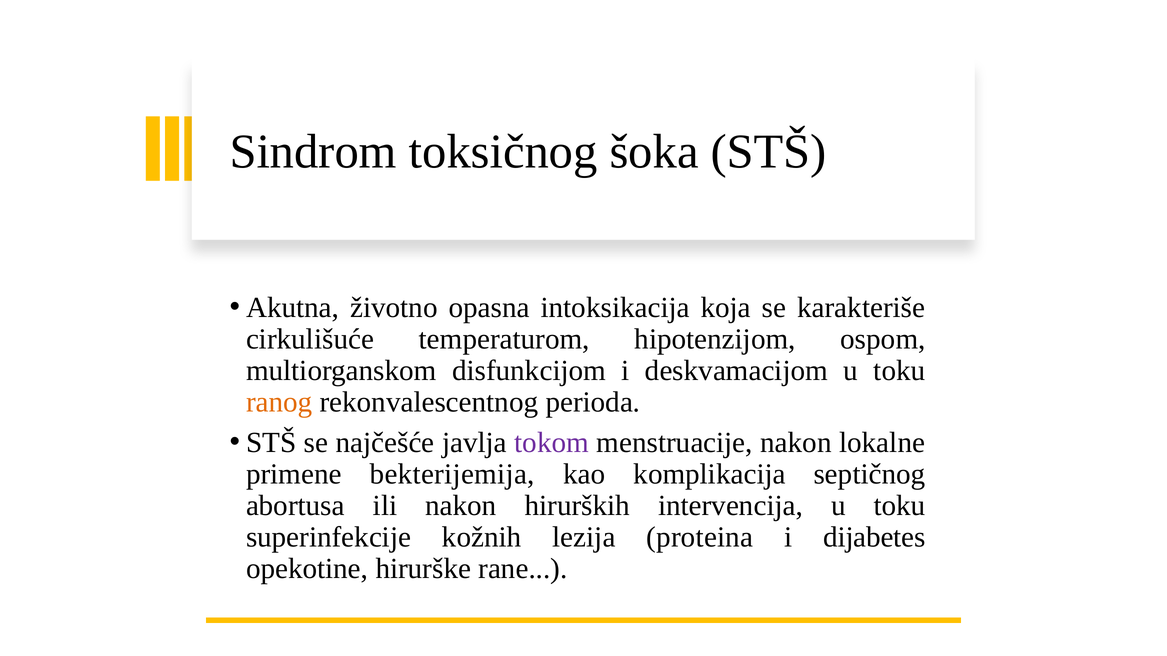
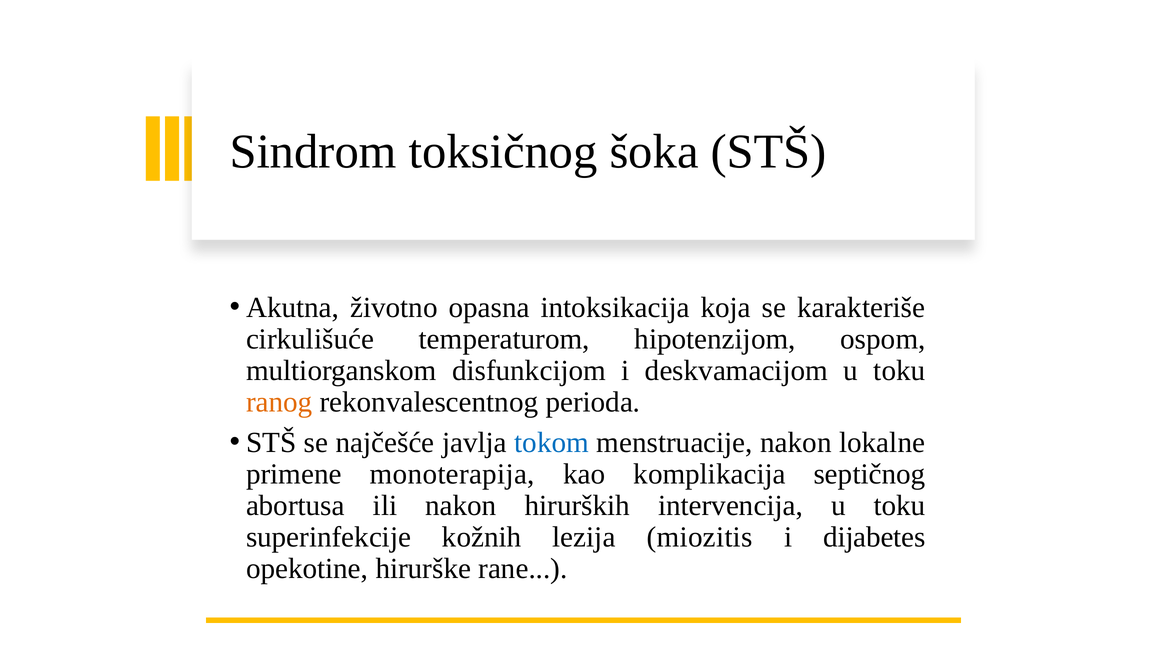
tokom colour: purple -> blue
bekterijemija: bekterijemija -> monoterapija
proteina: proteina -> miozitis
